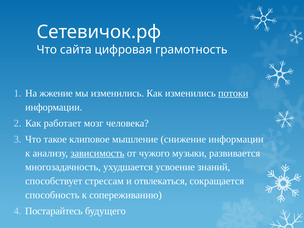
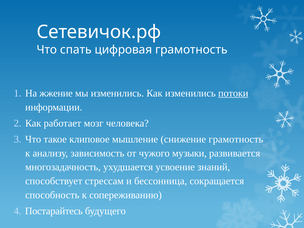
сайта: сайта -> спать
снижение информации: информации -> грамотность
зависимость underline: present -> none
отвлекаться: отвлекаться -> бессонница
